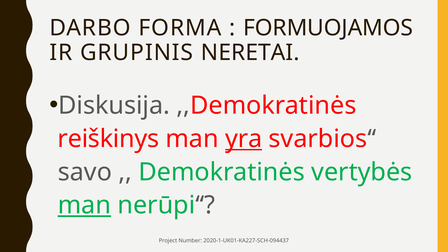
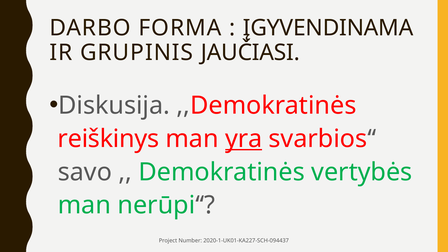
FORMUOJAMOS: FORMUOJAMOS -> ĮGYVENDINAMA
NERETAI: NERETAI -> JAUČIASI
man at (84, 205) underline: present -> none
